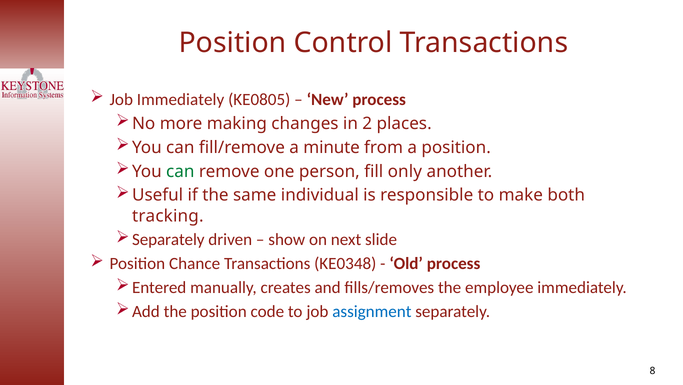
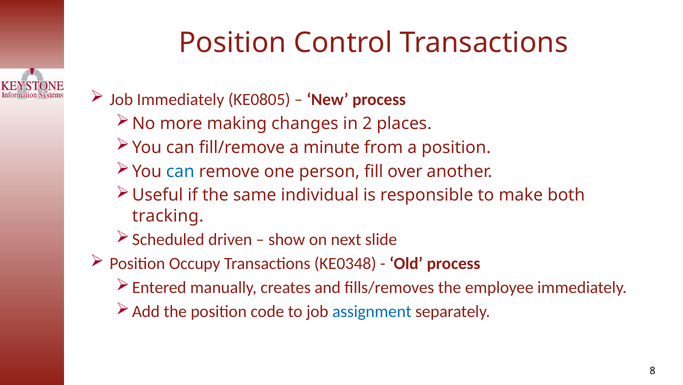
can at (180, 171) colour: green -> blue
only: only -> over
Separately at (168, 239): Separately -> Scheduled
Chance: Chance -> Occupy
